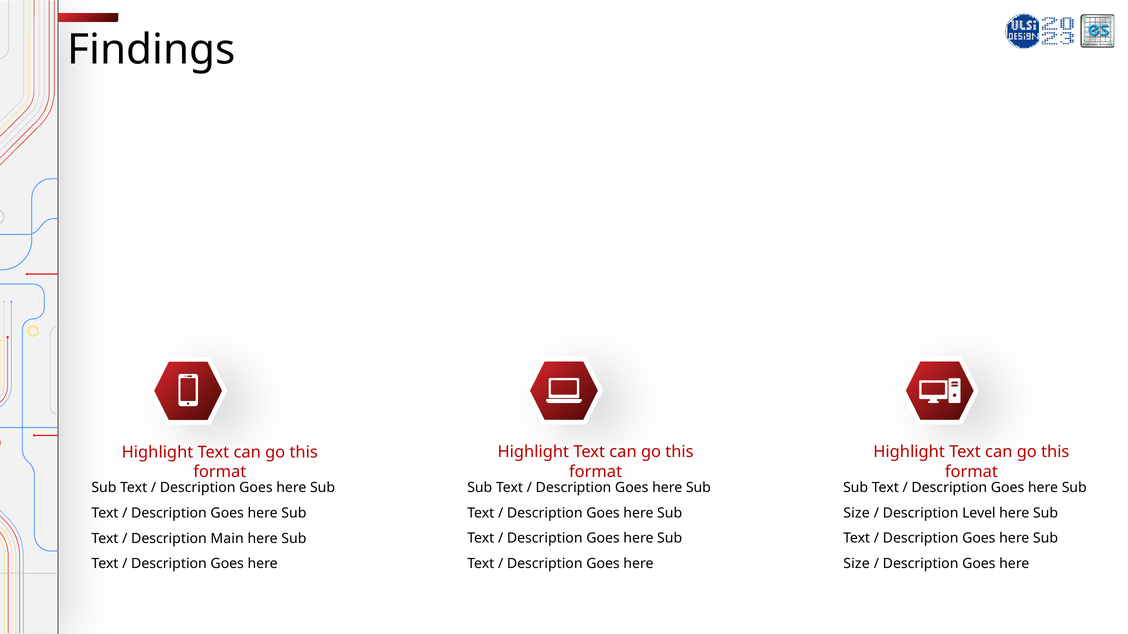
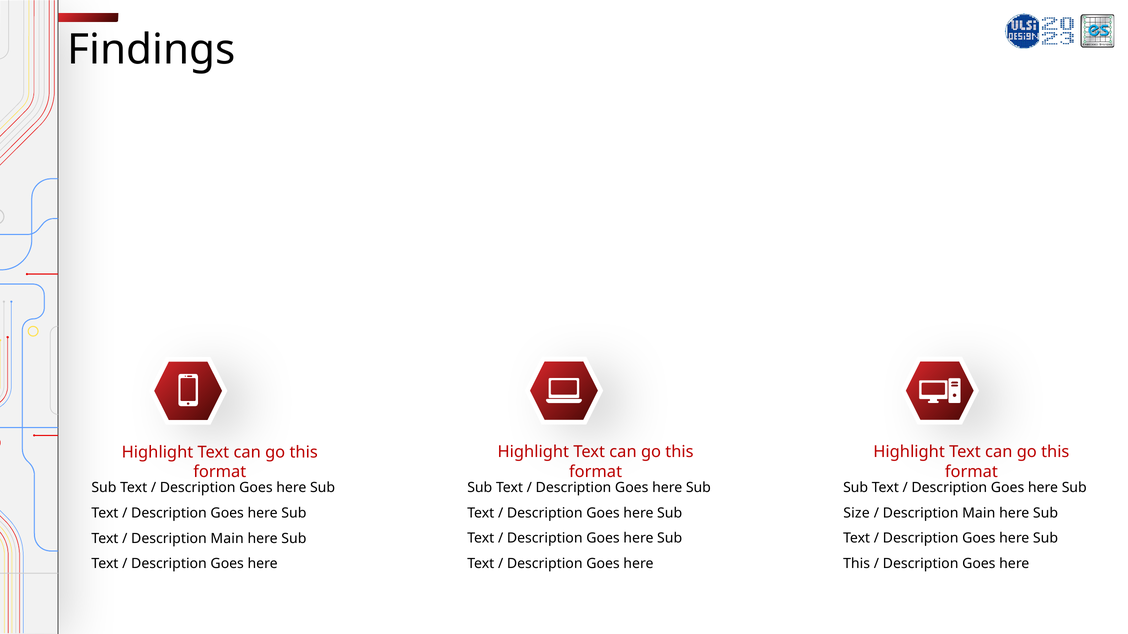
Level at (979, 513): Level -> Main
Size at (857, 564): Size -> This
